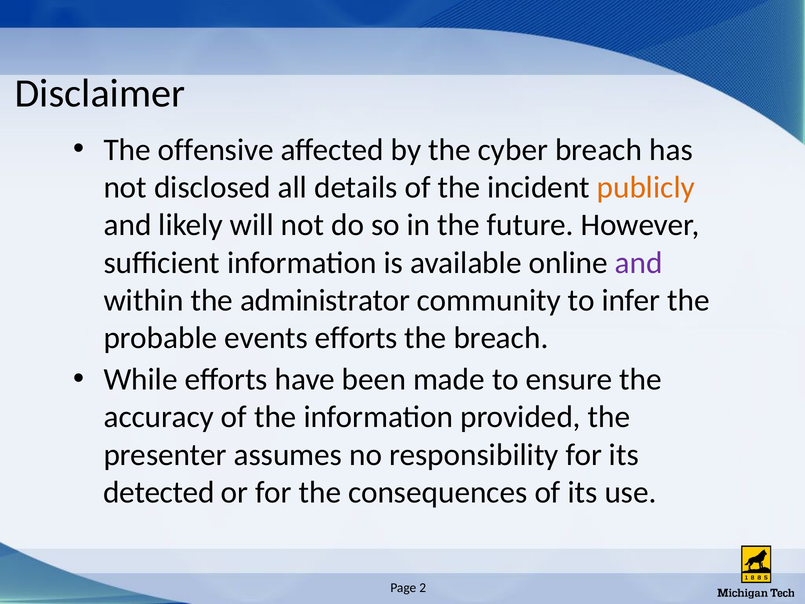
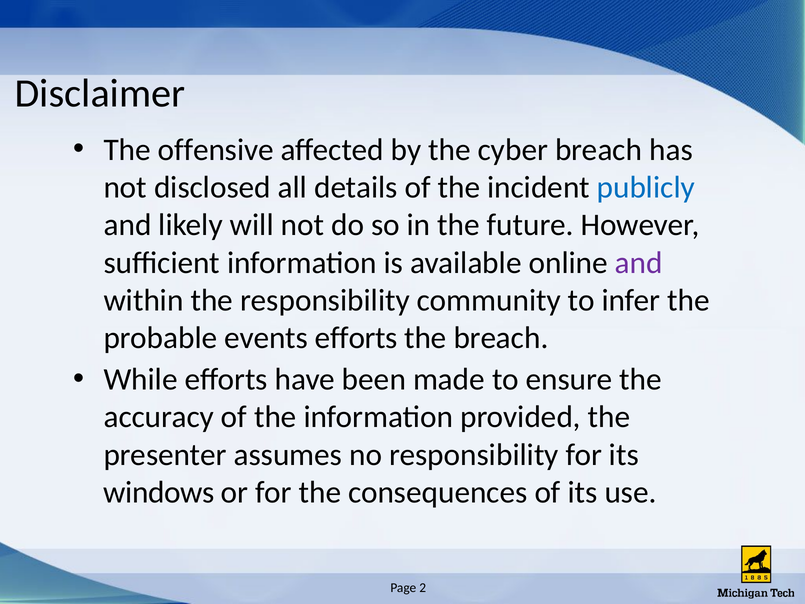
publicly colour: orange -> blue
the administrator: administrator -> responsibility
detected: detected -> windows
